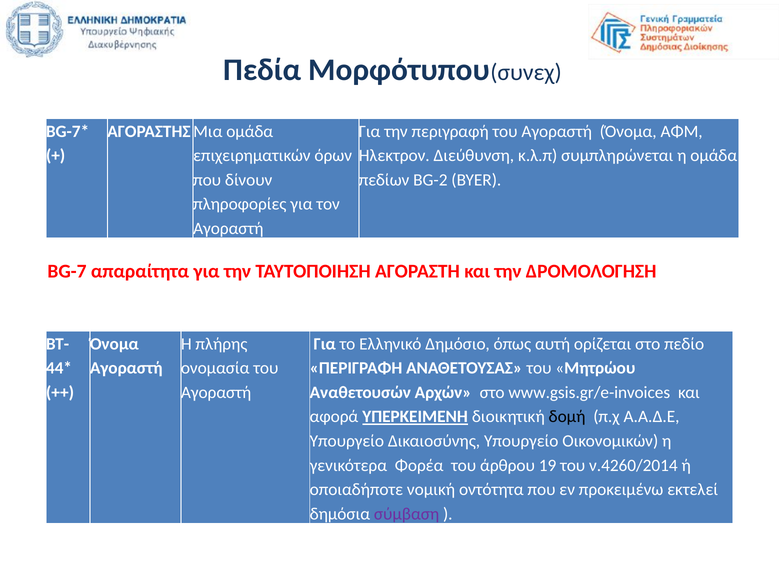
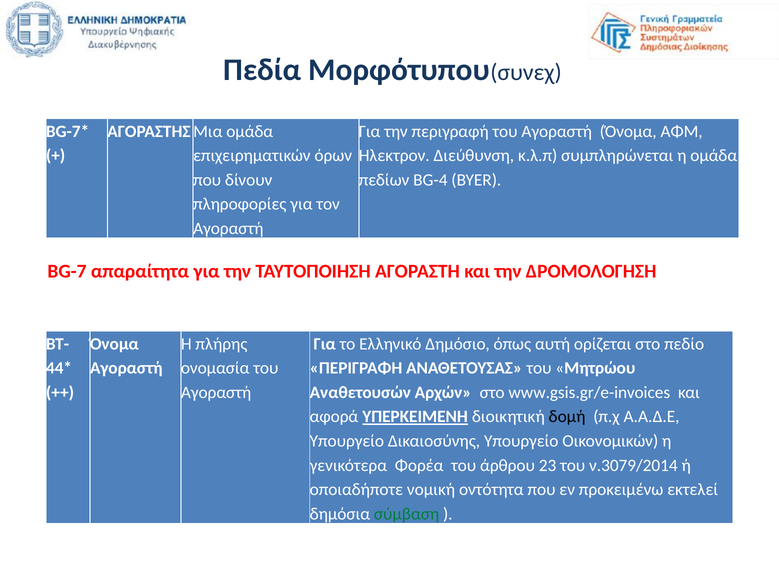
BG-2: BG-2 -> BG-4
19: 19 -> 23
ν.4260/2014: ν.4260/2014 -> ν.3079/2014
σύμβαση colour: purple -> green
